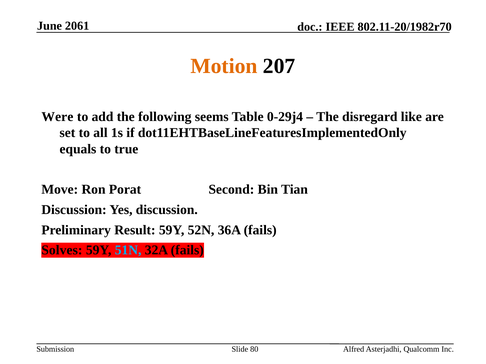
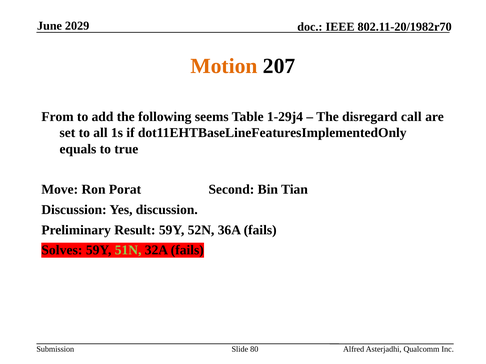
2061: 2061 -> 2029
Were: Were -> From
0-29j4: 0-29j4 -> 1-29j4
like: like -> call
51N colour: light blue -> light green
